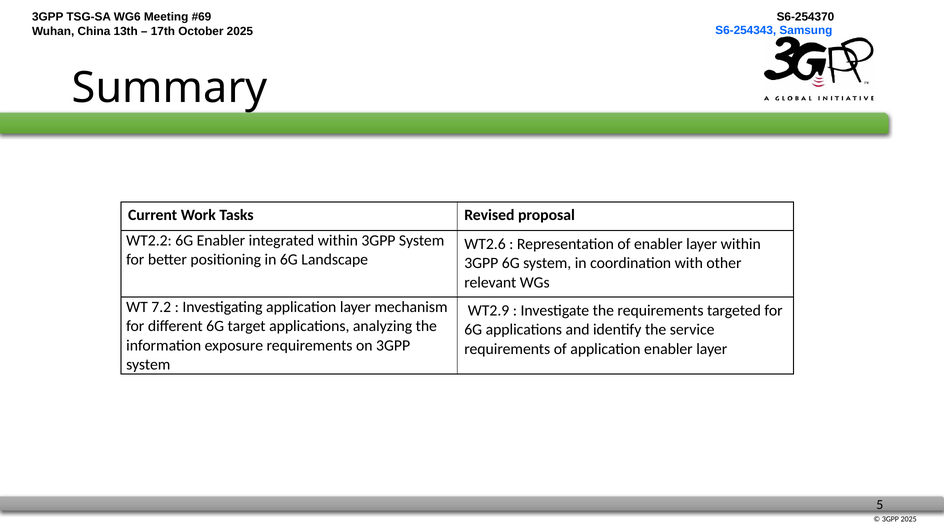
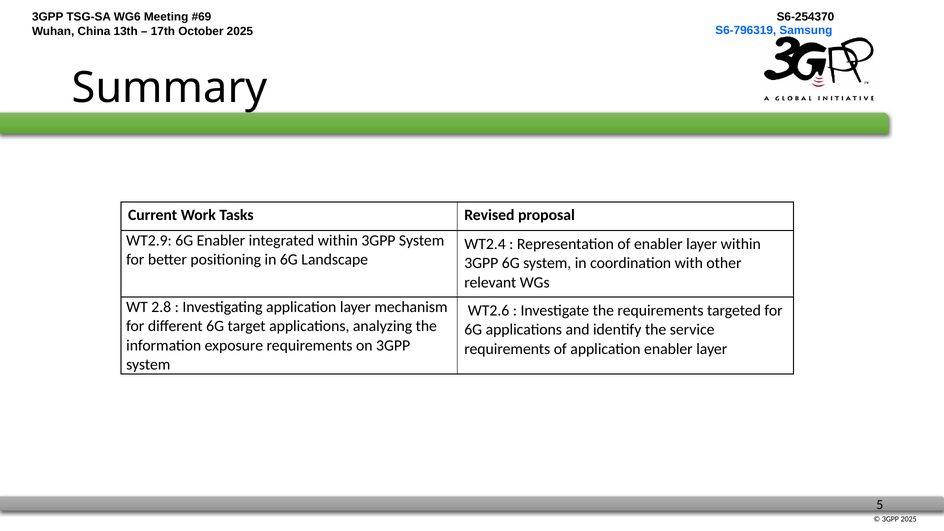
S6-254343: S6-254343 -> S6-796319
WT2.2: WT2.2 -> WT2.9
WT2.6: WT2.6 -> WT2.4
7.2: 7.2 -> 2.8
WT2.9: WT2.9 -> WT2.6
